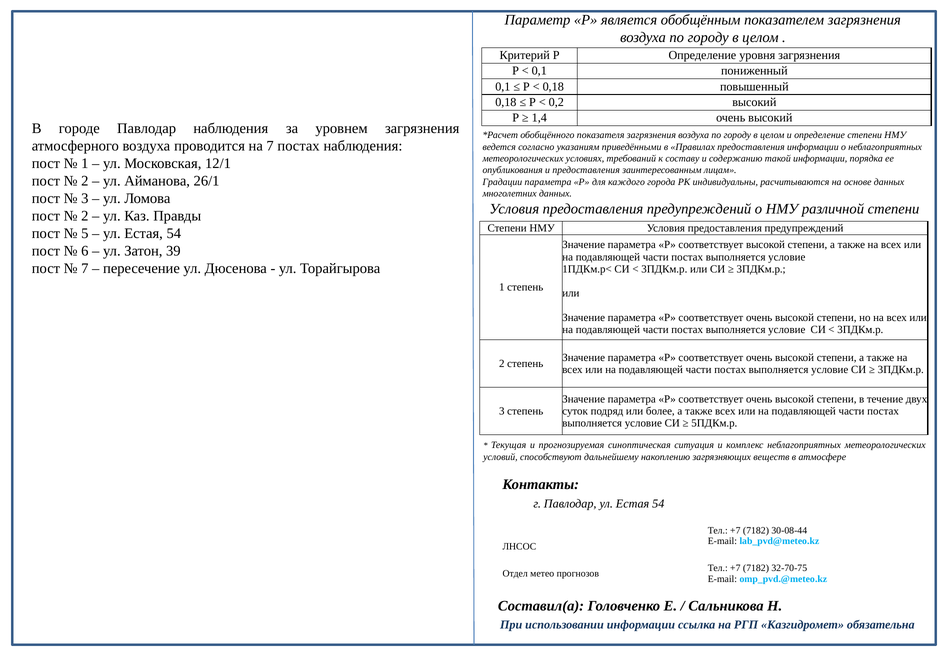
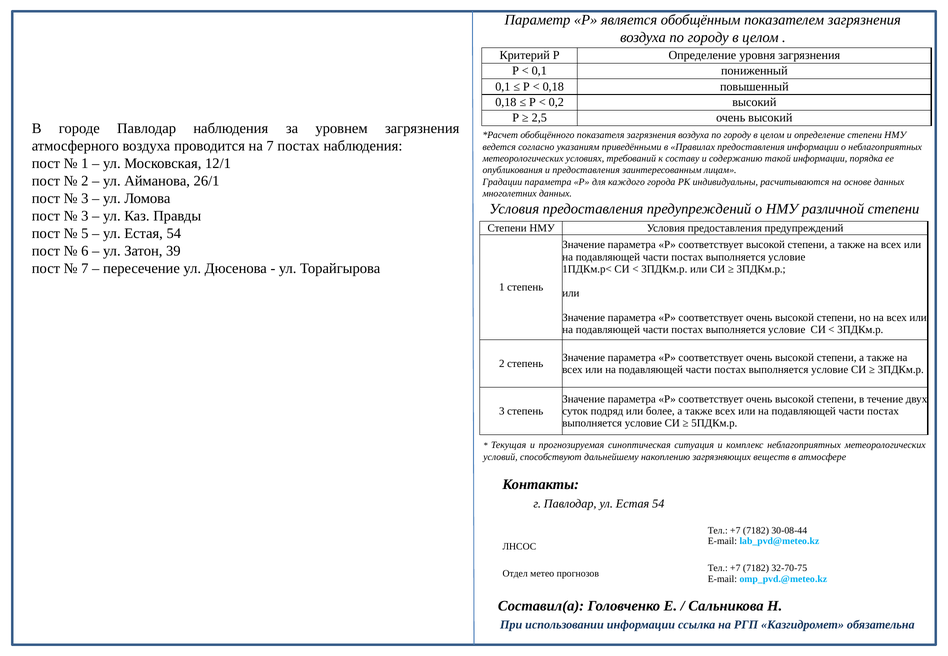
1,4: 1,4 -> 2,5
2 at (85, 216): 2 -> 3
